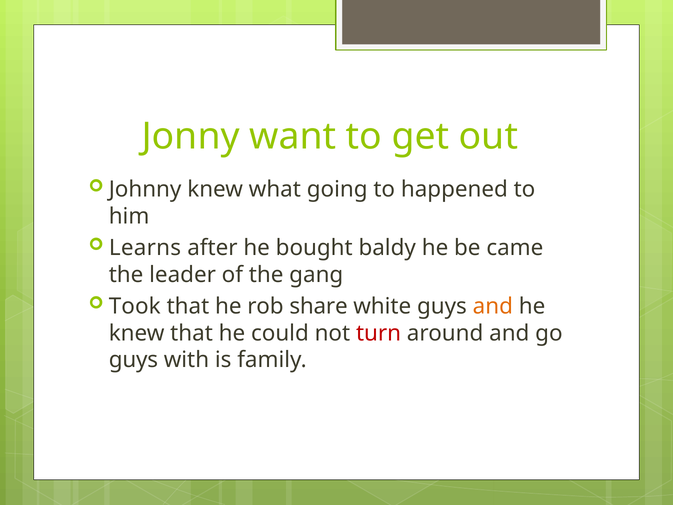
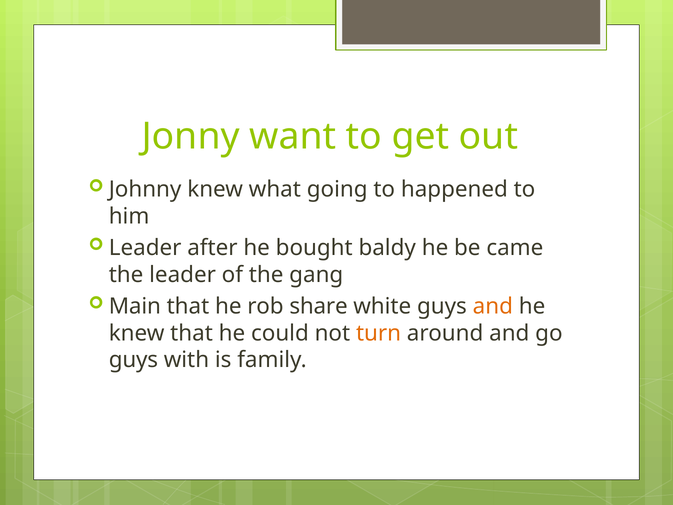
Learns at (145, 248): Learns -> Leader
Took: Took -> Main
turn colour: red -> orange
